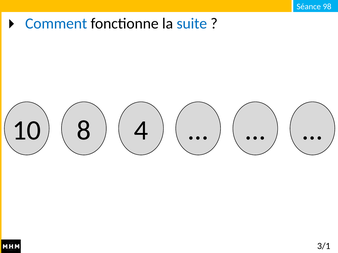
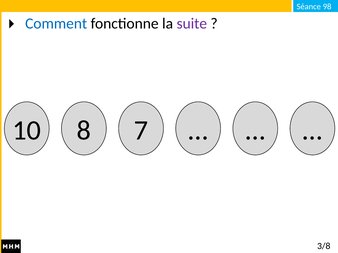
suite colour: blue -> purple
4: 4 -> 7
3/1: 3/1 -> 3/8
